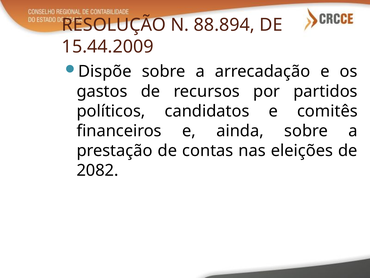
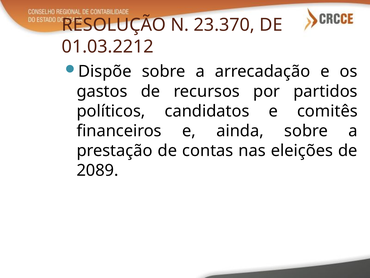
88.894: 88.894 -> 23.370
15.44.2009: 15.44.2009 -> 01.03.2212
2082: 2082 -> 2089
